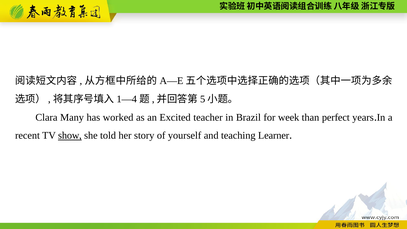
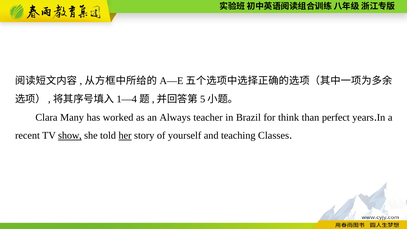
Excited: Excited -> Always
week: week -> think
her underline: none -> present
Learner: Learner -> Classes
